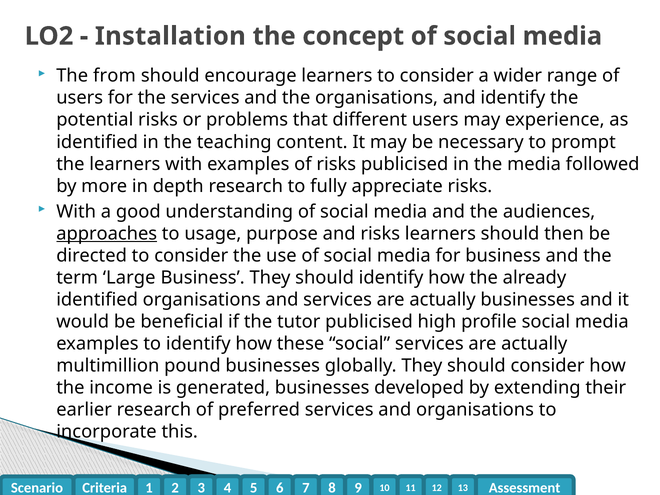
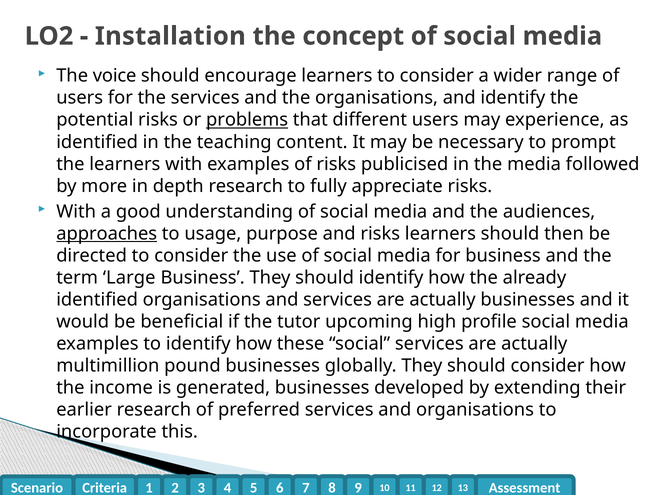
from: from -> voice
problems underline: none -> present
tutor publicised: publicised -> upcoming
